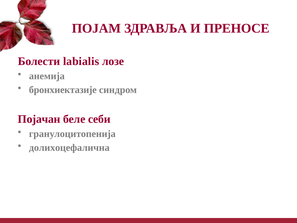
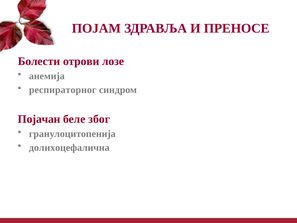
labialis: labialis -> отрови
бронхиектазије: бронхиектазије -> респираторног
себи: себи -> због
